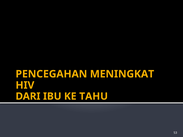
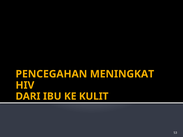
TAHU: TAHU -> KULIT
